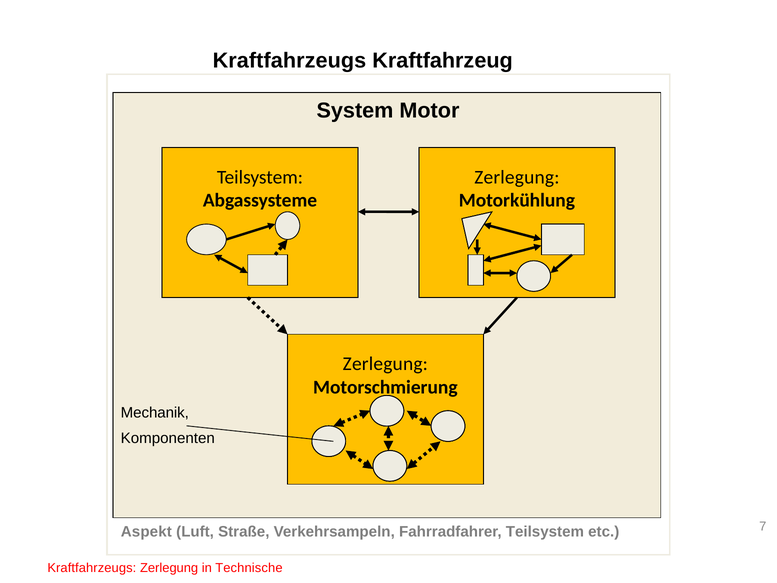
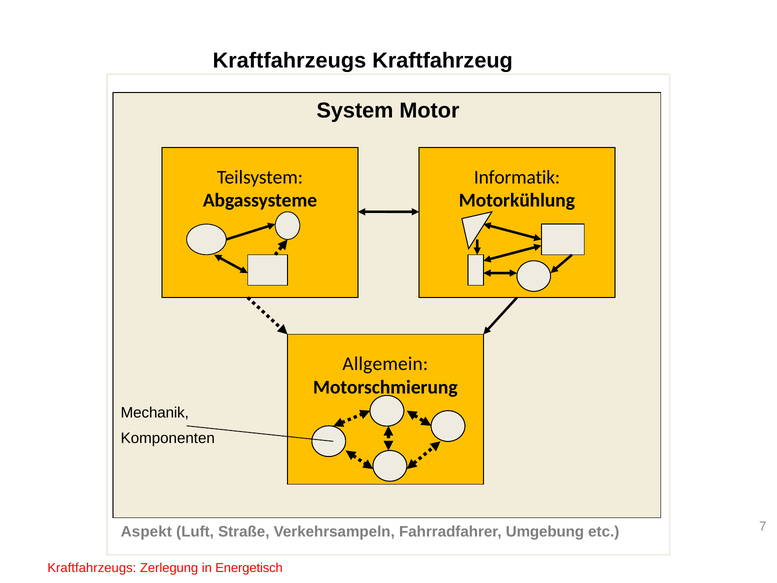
Zerlegung at (517, 177): Zerlegung -> Informatik
Zerlegung at (385, 364): Zerlegung -> Allgemein
Fahrradfahrer Teilsystem: Teilsystem -> Umgebung
Technische: Technische -> Energetisch
